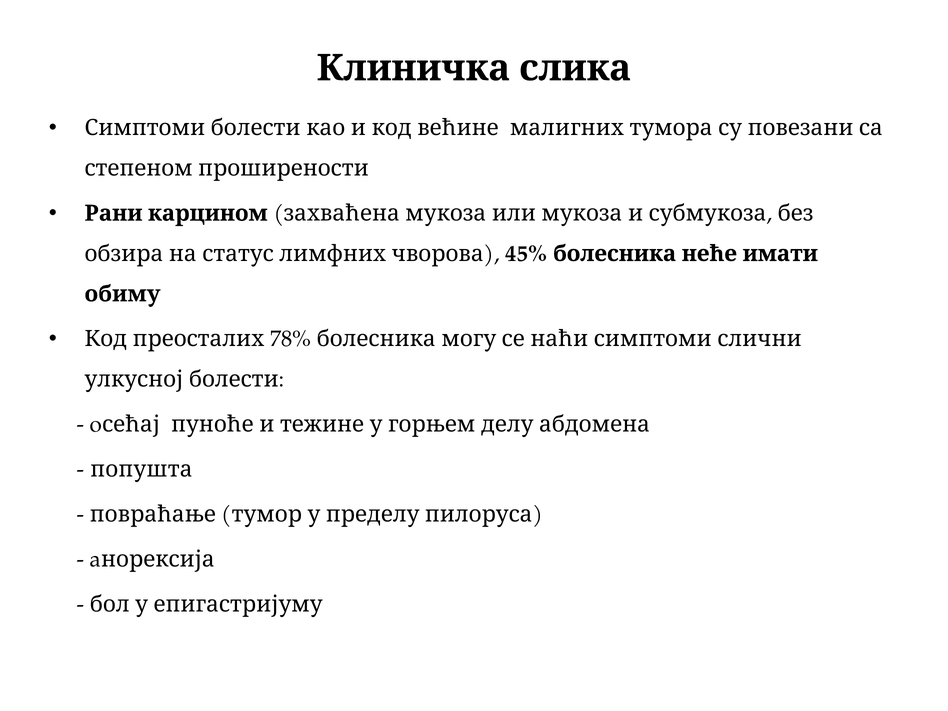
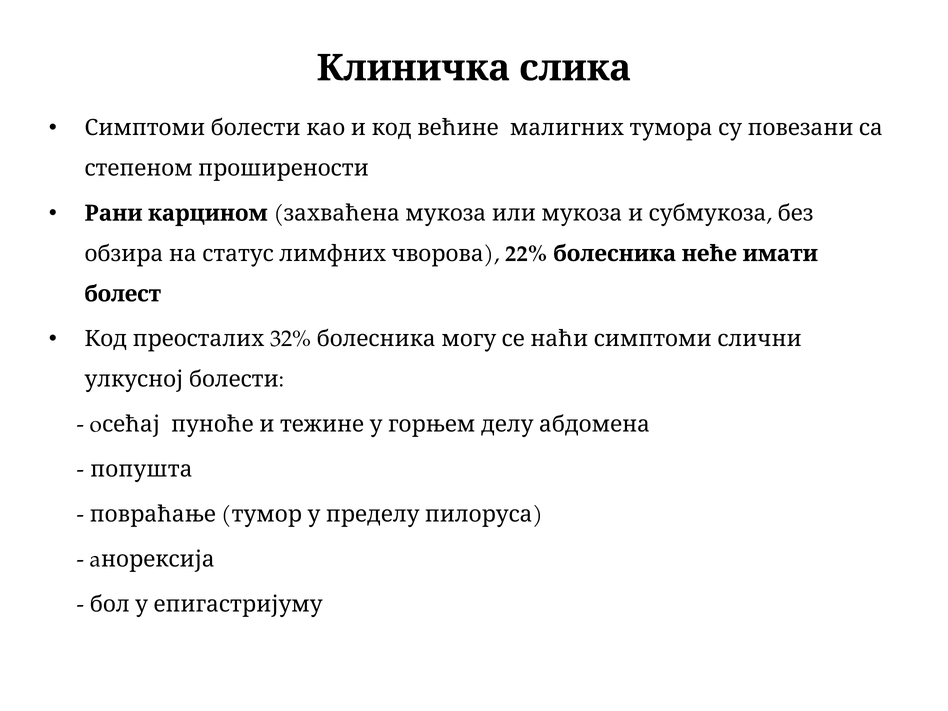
45%: 45% -> 22%
обиму: обиму -> болест
78%: 78% -> 32%
